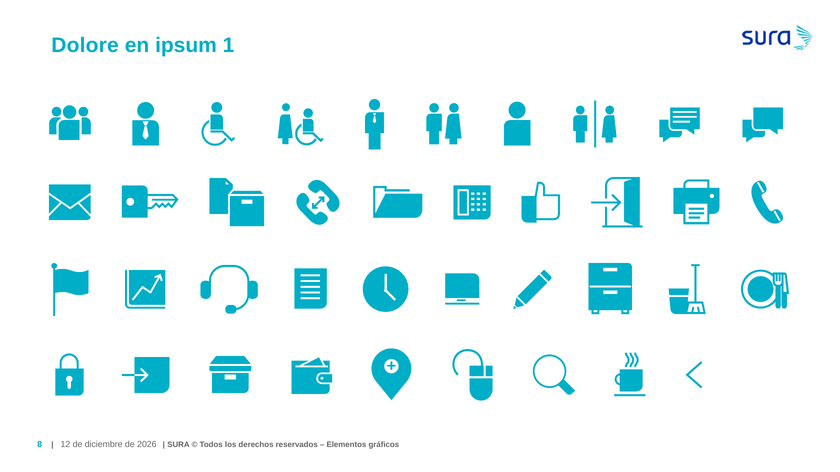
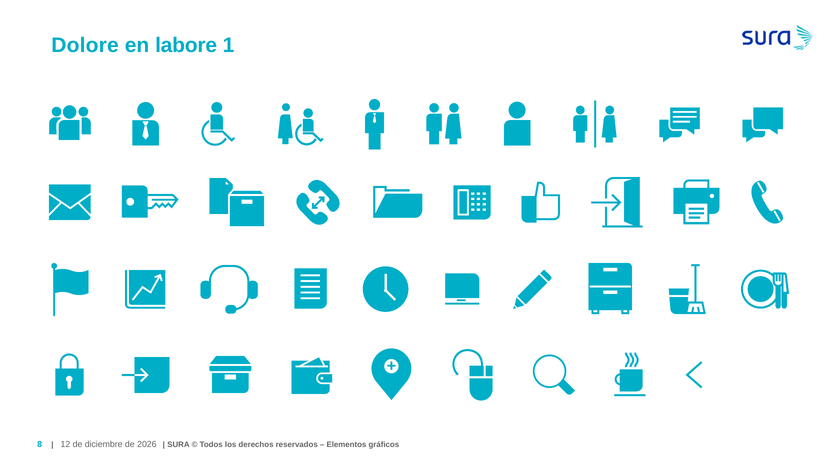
ipsum: ipsum -> labore
